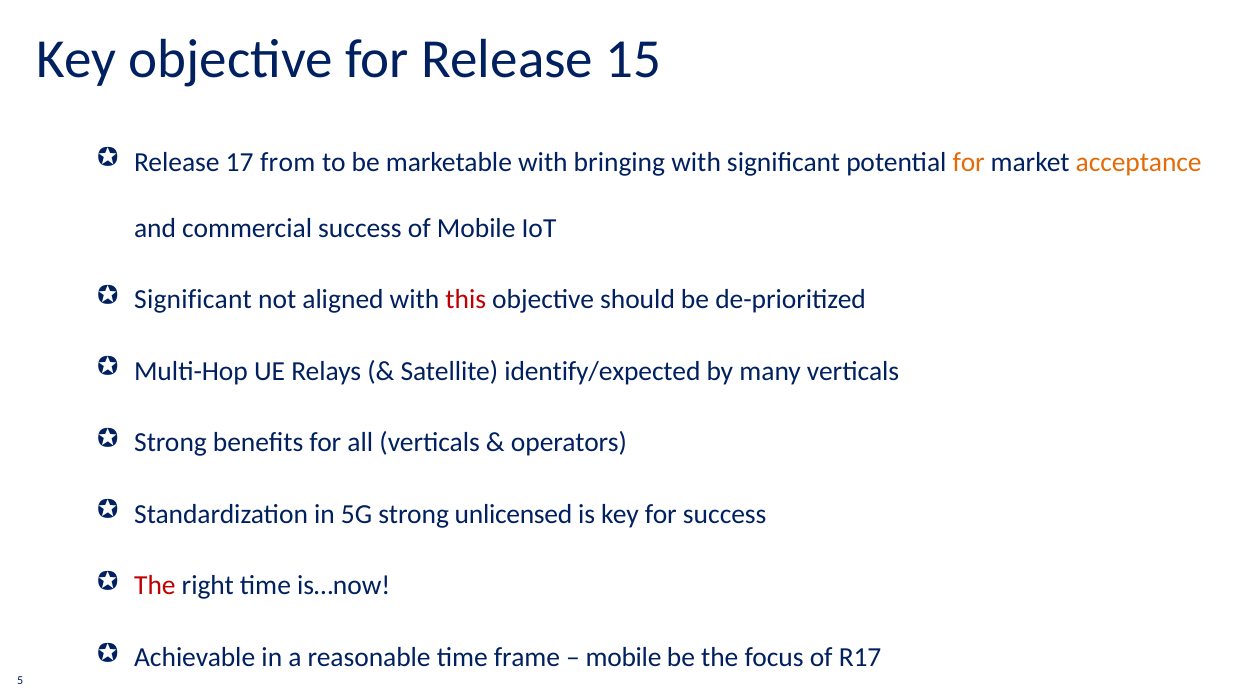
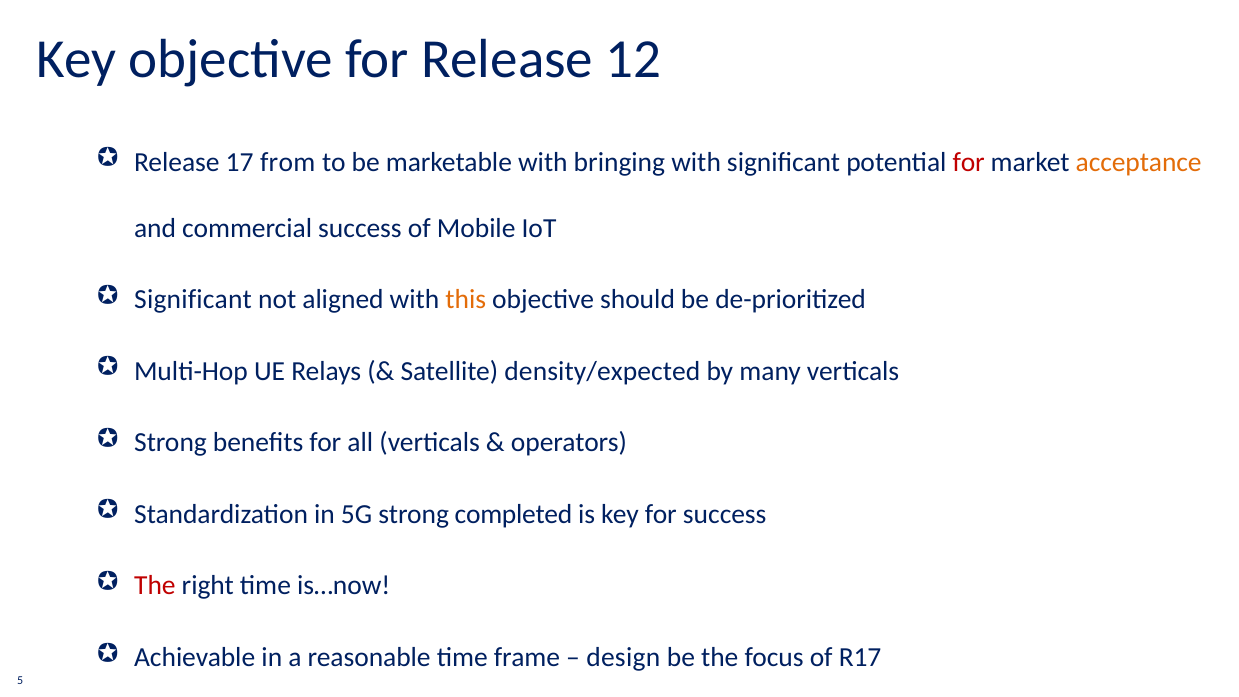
15: 15 -> 12
for at (969, 162) colour: orange -> red
this colour: red -> orange
identify/expected: identify/expected -> density/expected
unlicensed: unlicensed -> completed
mobile at (624, 657): mobile -> design
